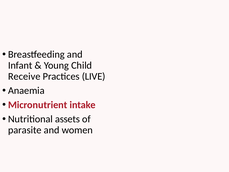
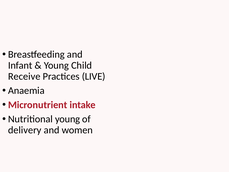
Nutritional assets: assets -> young
parasite: parasite -> delivery
